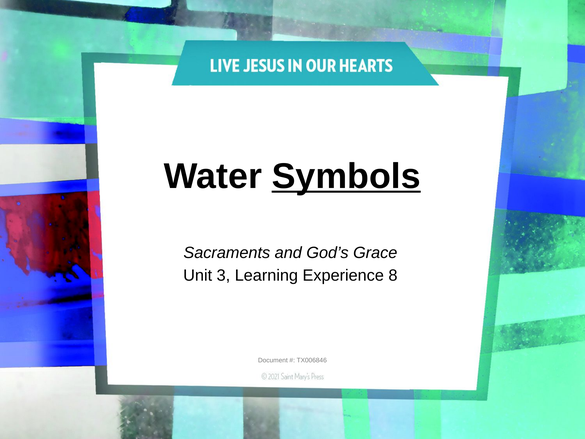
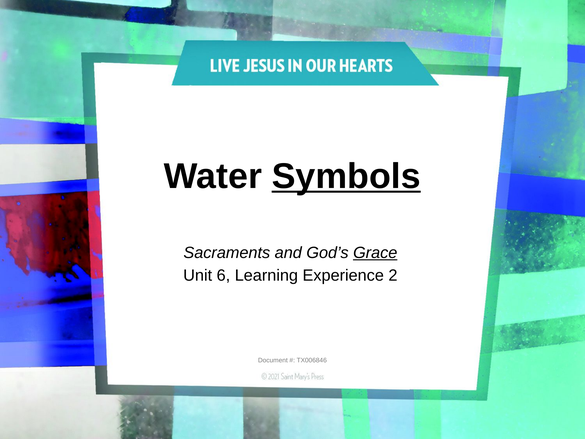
Grace underline: none -> present
3: 3 -> 6
8: 8 -> 2
